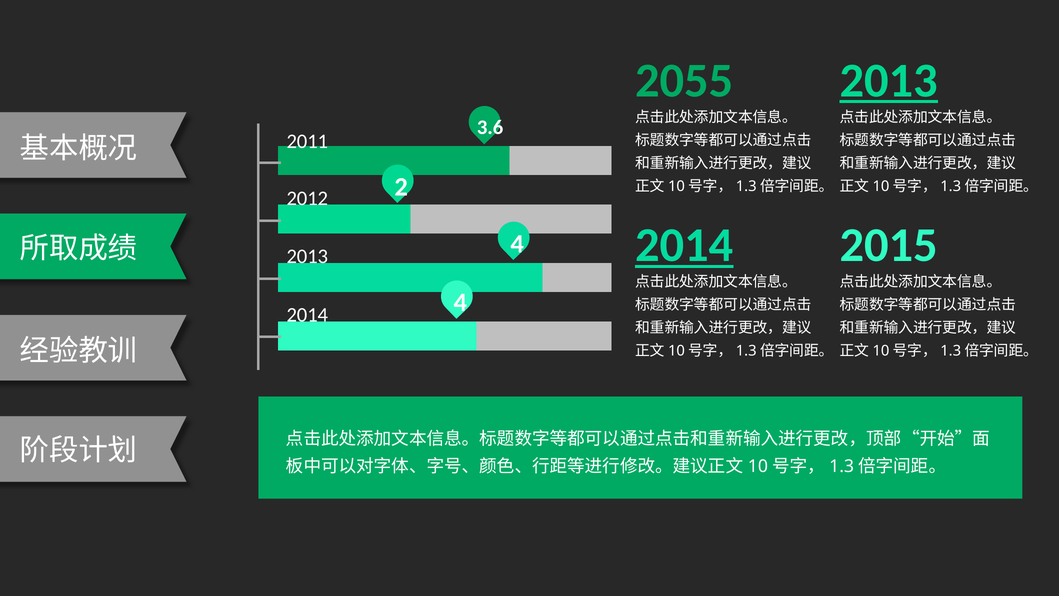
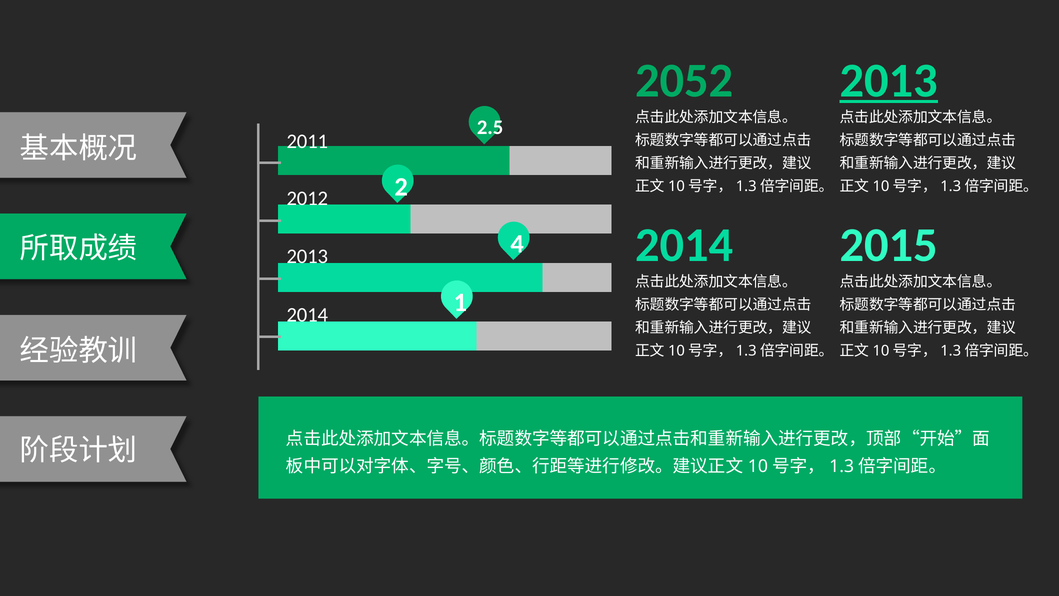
2055: 2055 -> 2052
3.6: 3.6 -> 2.5
2014 at (684, 245) underline: present -> none
2014 4: 4 -> 1
